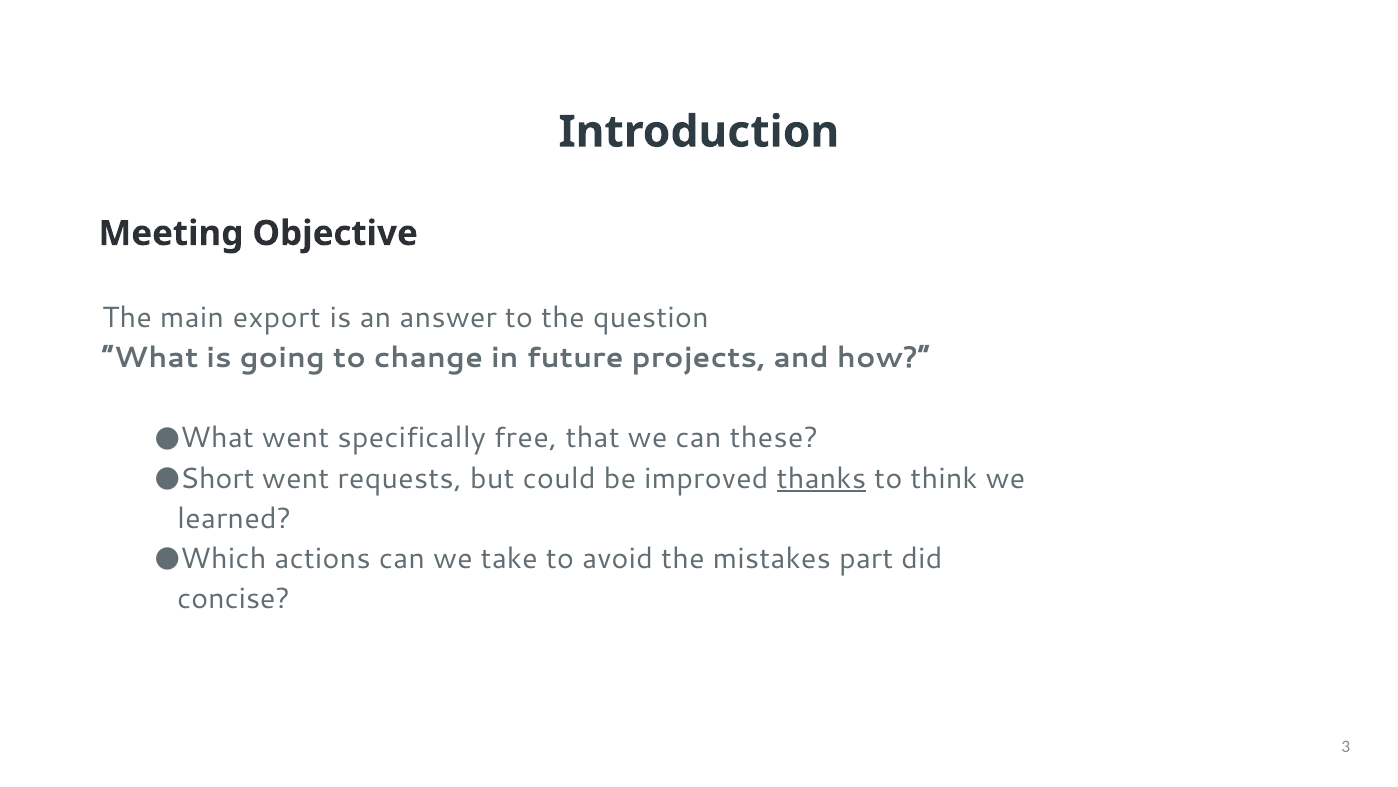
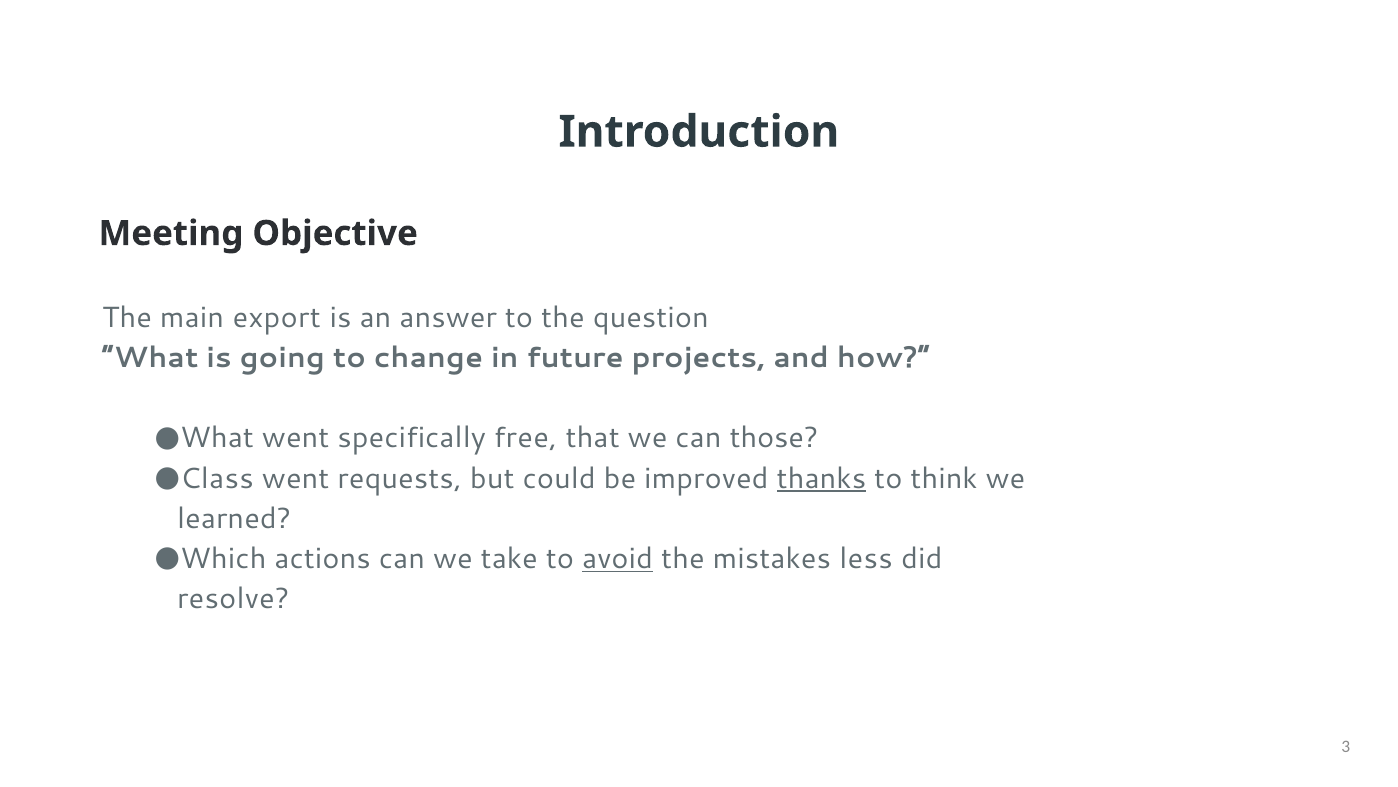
these: these -> those
Short: Short -> Class
avoid underline: none -> present
part: part -> less
concise: concise -> resolve
